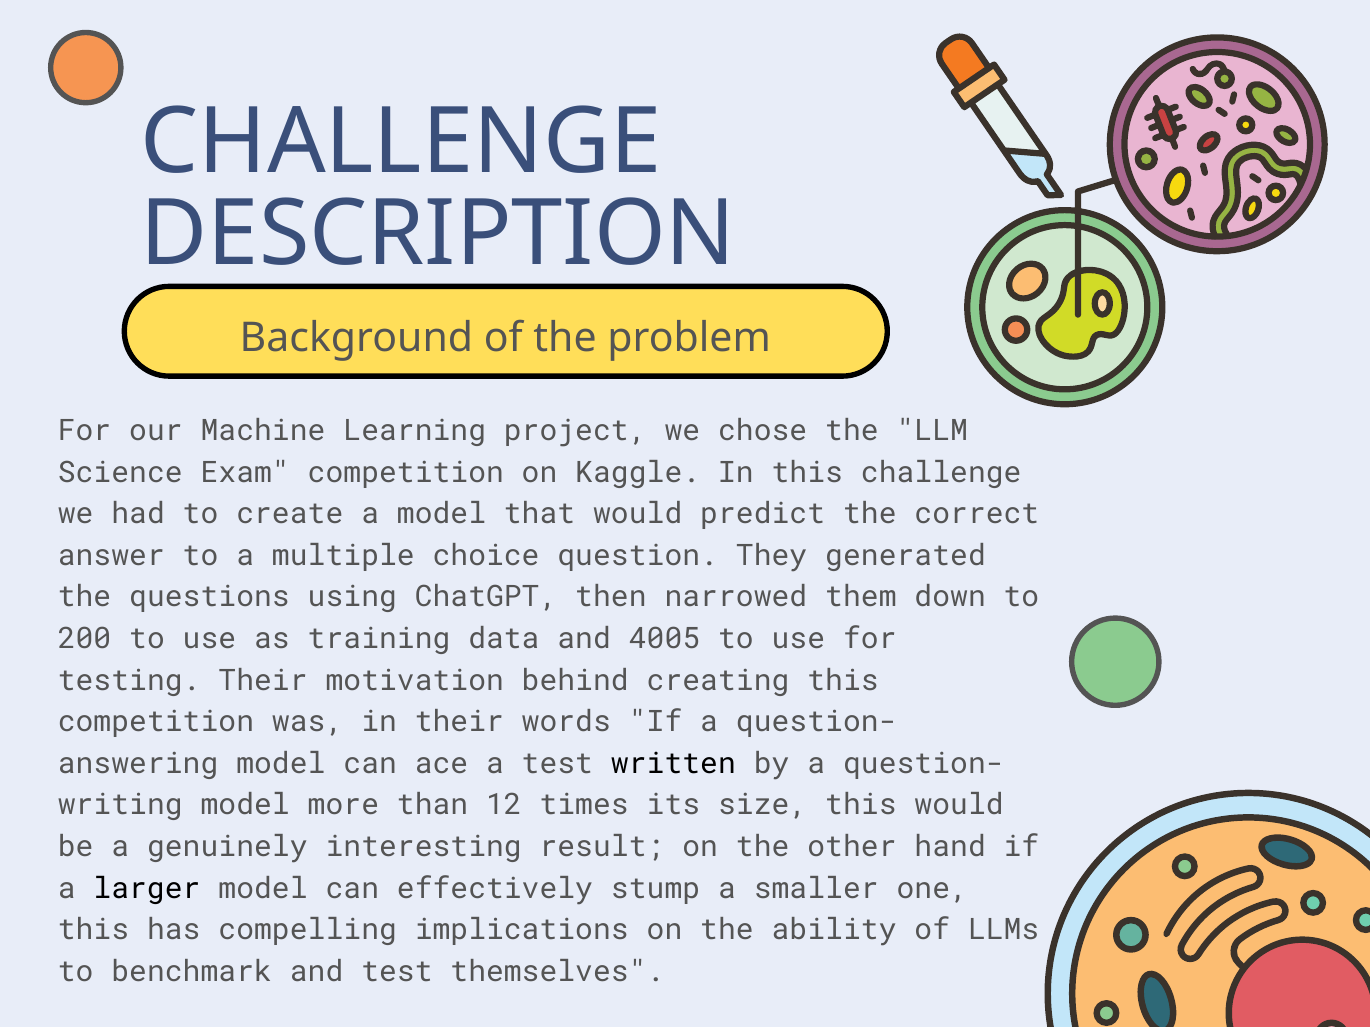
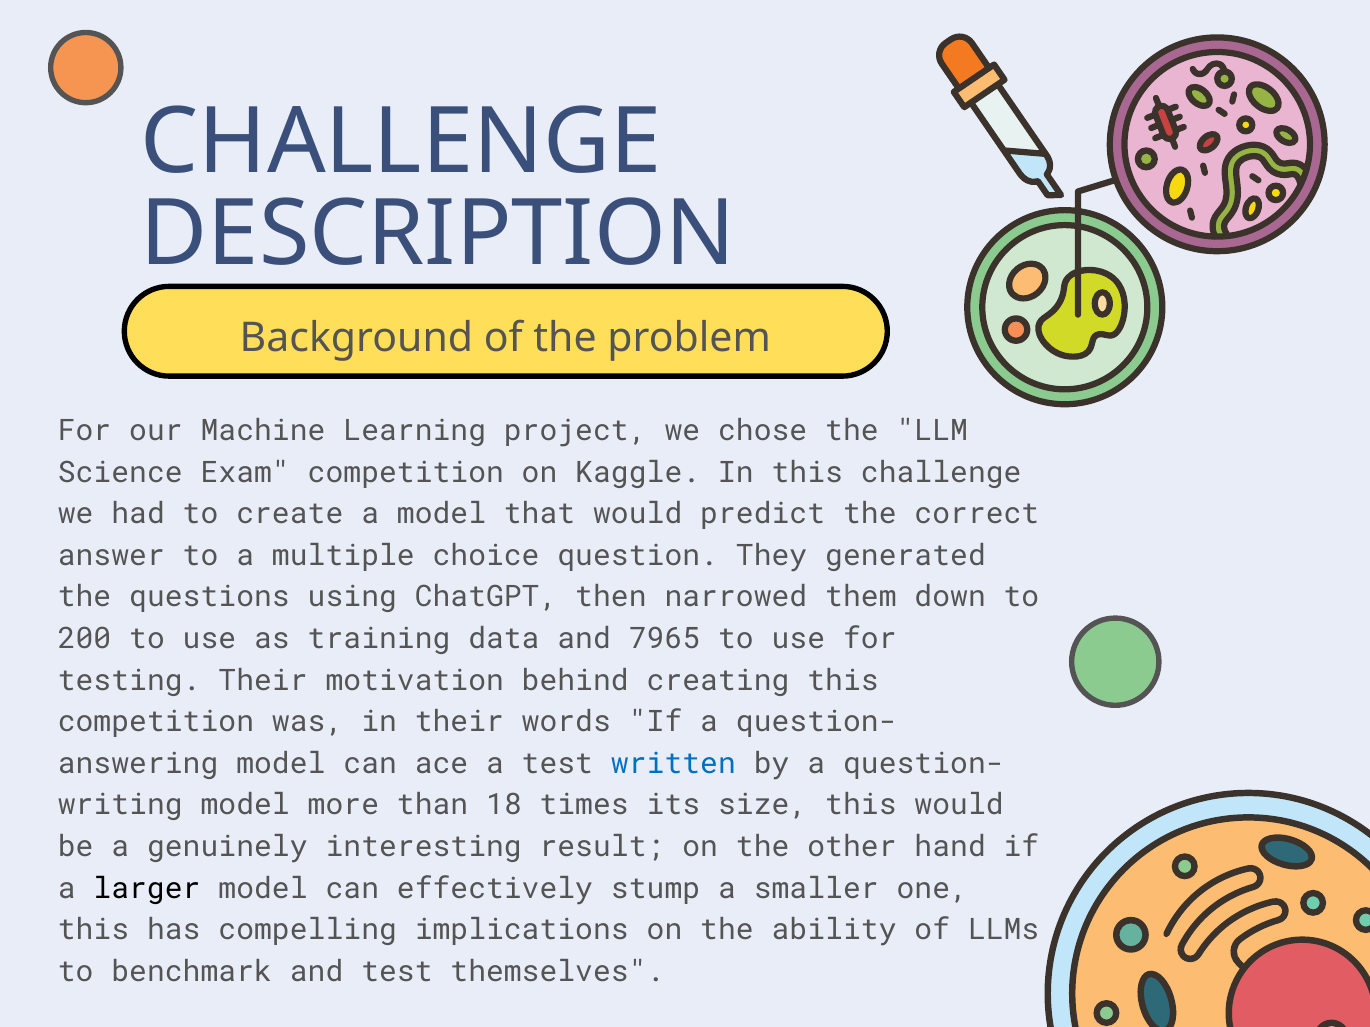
4005: 4005 -> 7965
written colour: black -> blue
12: 12 -> 18
